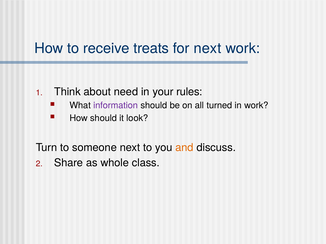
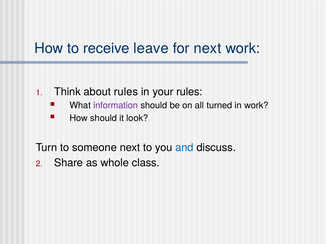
treats: treats -> leave
about need: need -> rules
and colour: orange -> blue
